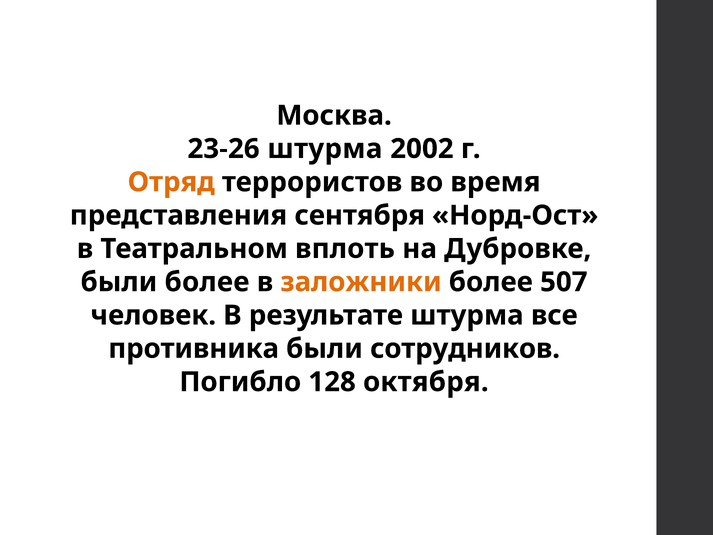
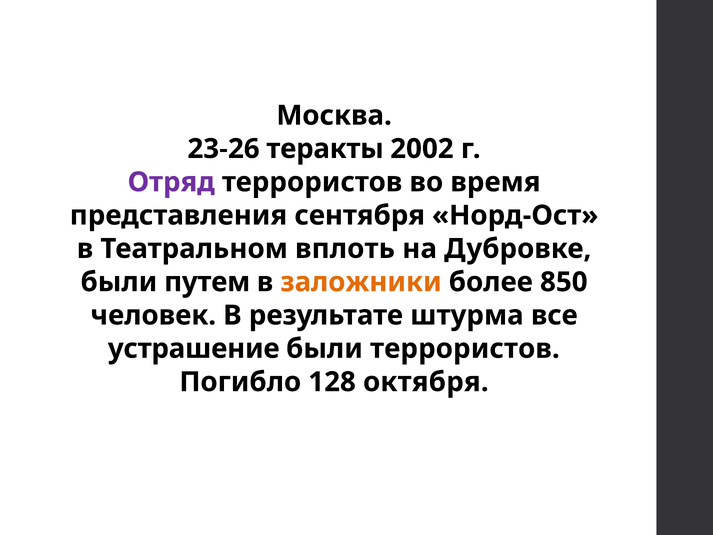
23-26 штурма: штурма -> теракты
Отряд colour: orange -> purple
были более: более -> путем
507: 507 -> 850
противника: противника -> устрашение
были сотрудников: сотрудников -> террористов
